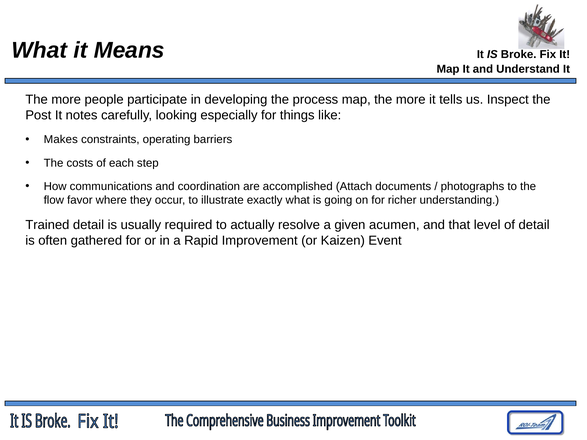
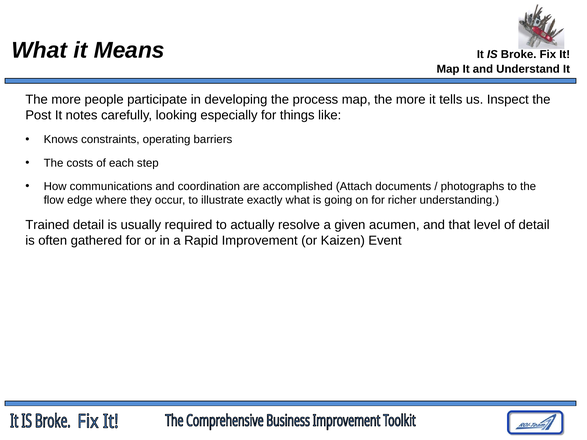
Makes: Makes -> Knows
favor: favor -> edge
